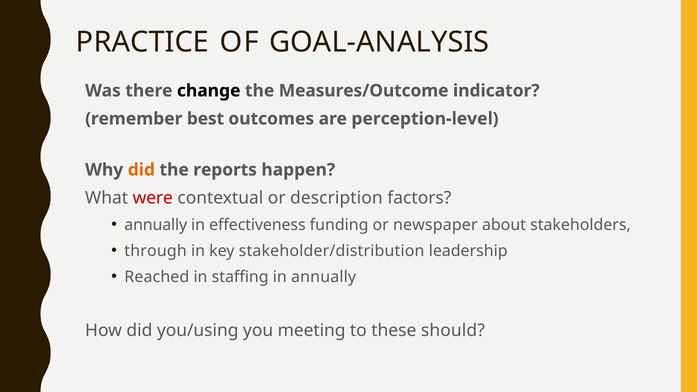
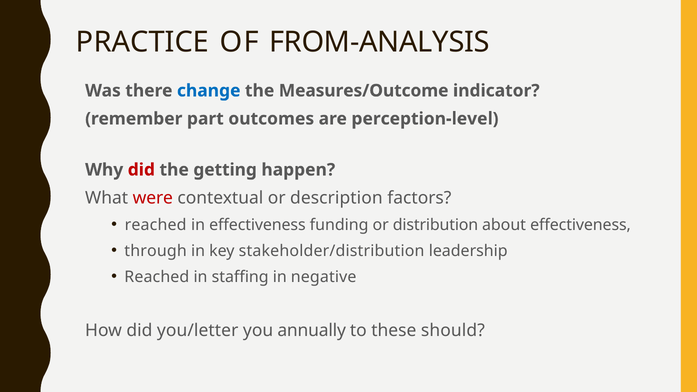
GOAL-ANALYSIS: GOAL-ANALYSIS -> FROM-ANALYSIS
change colour: black -> blue
best: best -> part
did at (141, 170) colour: orange -> red
reports: reports -> getting
annually at (156, 225): annually -> reached
newspaper: newspaper -> distribution
about stakeholders: stakeholders -> effectiveness
in annually: annually -> negative
you/using: you/using -> you/letter
meeting: meeting -> annually
